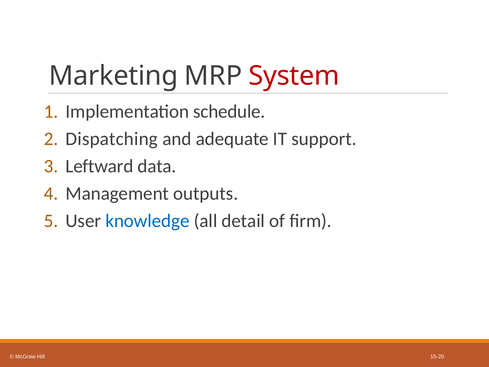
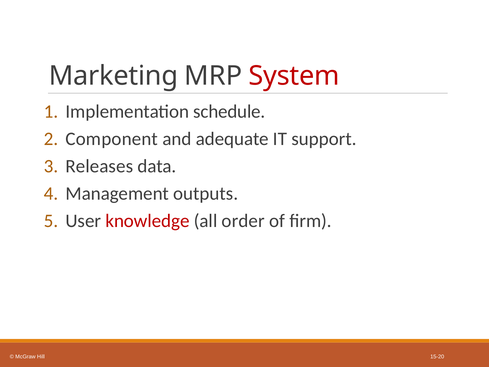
Dispatching: Dispatching -> Component
Leftward: Leftward -> Releases
knowledge colour: blue -> red
detail: detail -> order
